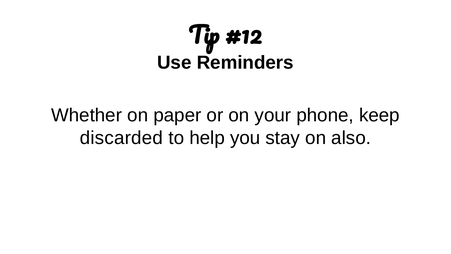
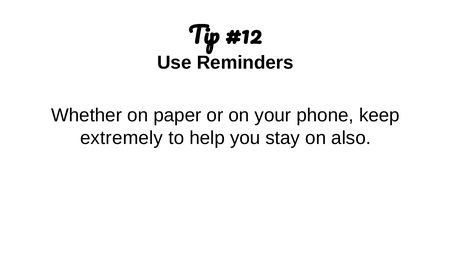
discarded: discarded -> extremely
